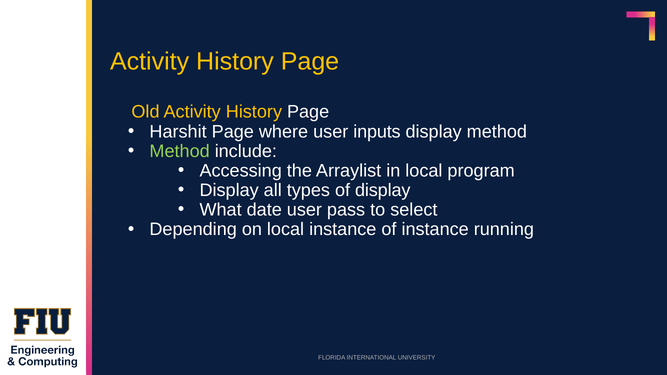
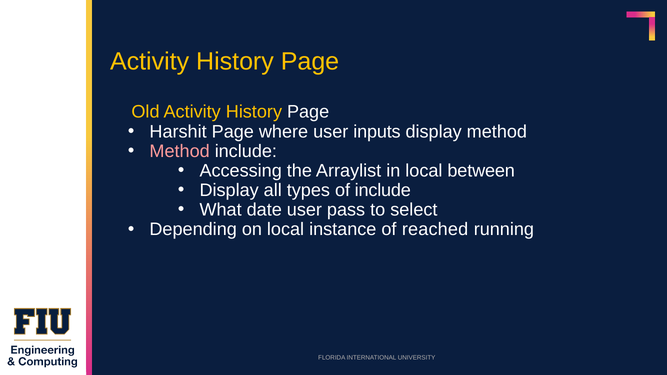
Method at (180, 151) colour: light green -> pink
program: program -> between
of display: display -> include
of instance: instance -> reached
